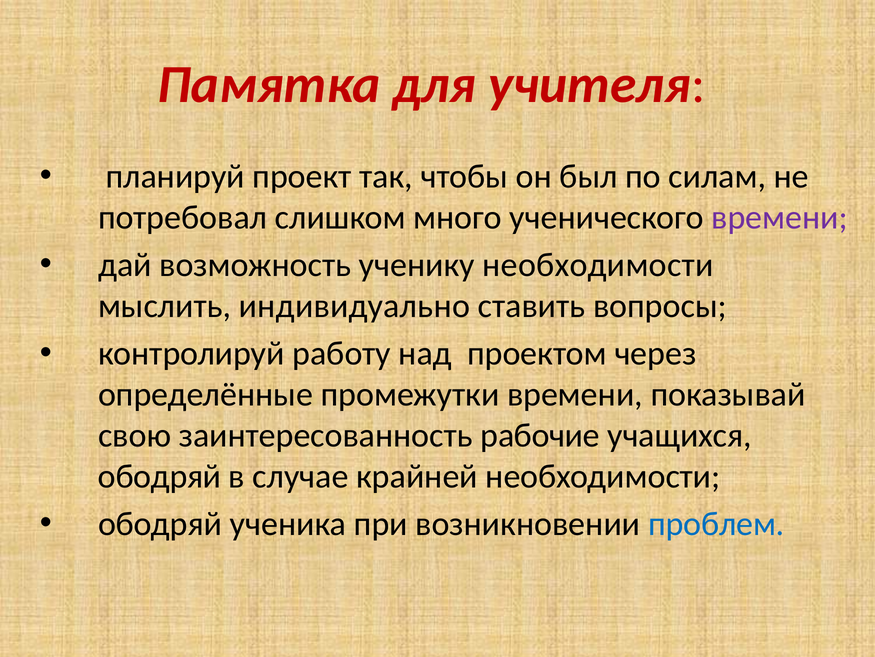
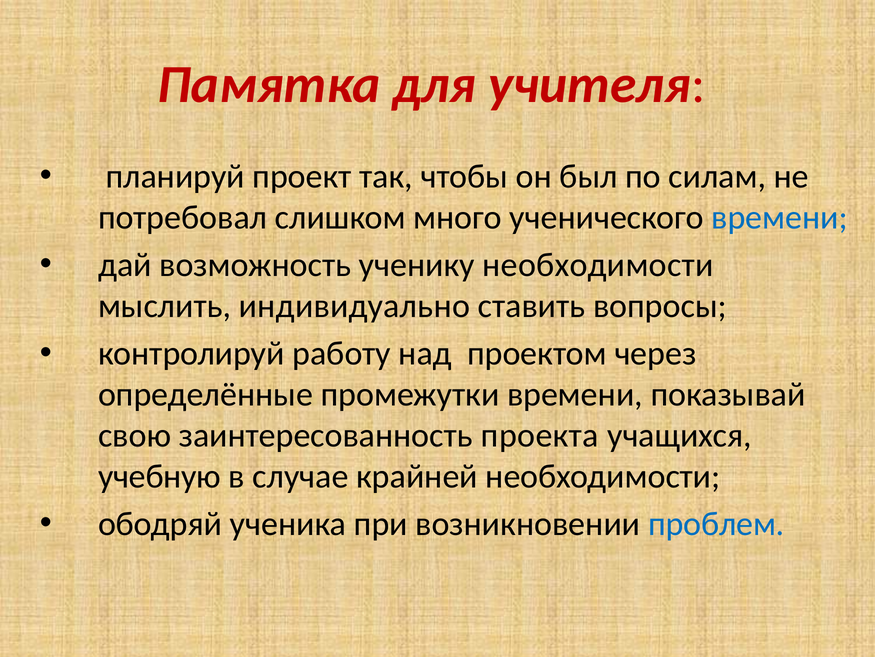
времени at (780, 217) colour: purple -> blue
рабочие: рабочие -> проекта
ободряй at (160, 476): ободряй -> учебную
